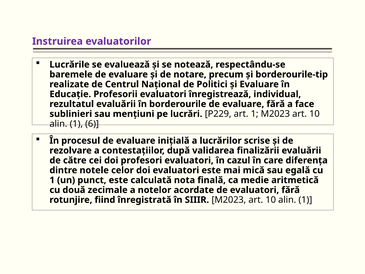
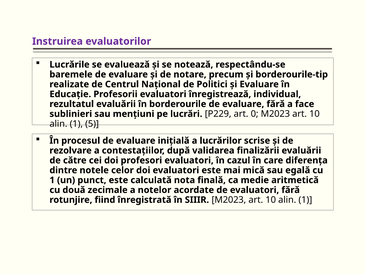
art 1: 1 -> 0
6: 6 -> 5
